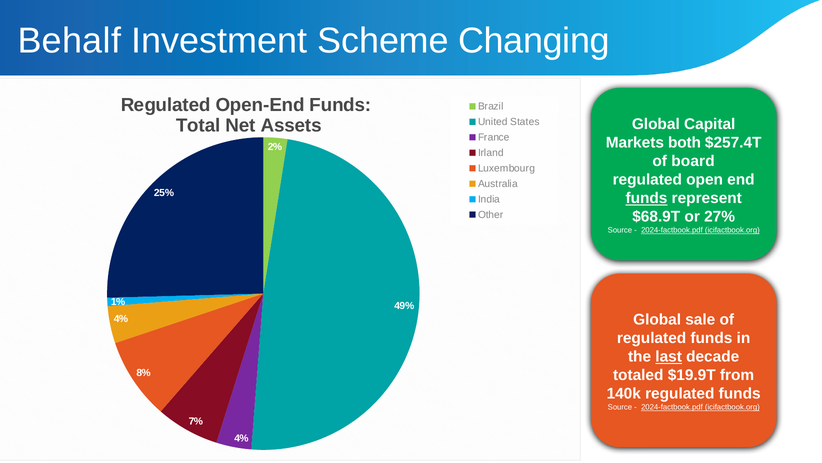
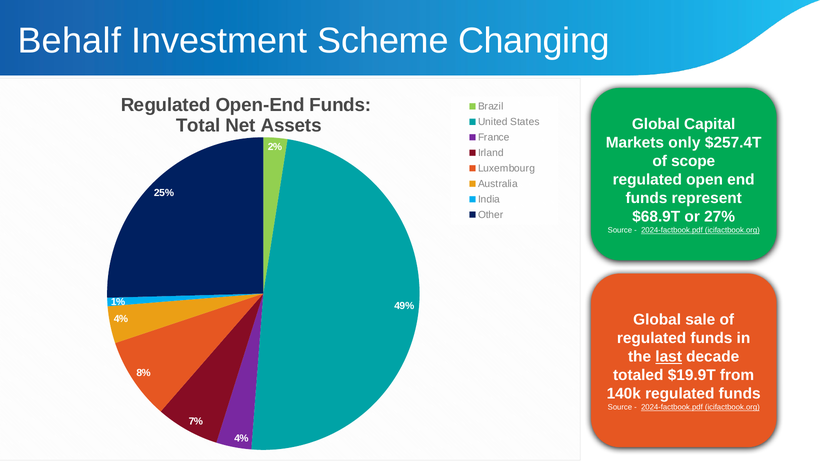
both: both -> only
board: board -> scope
funds at (646, 198) underline: present -> none
